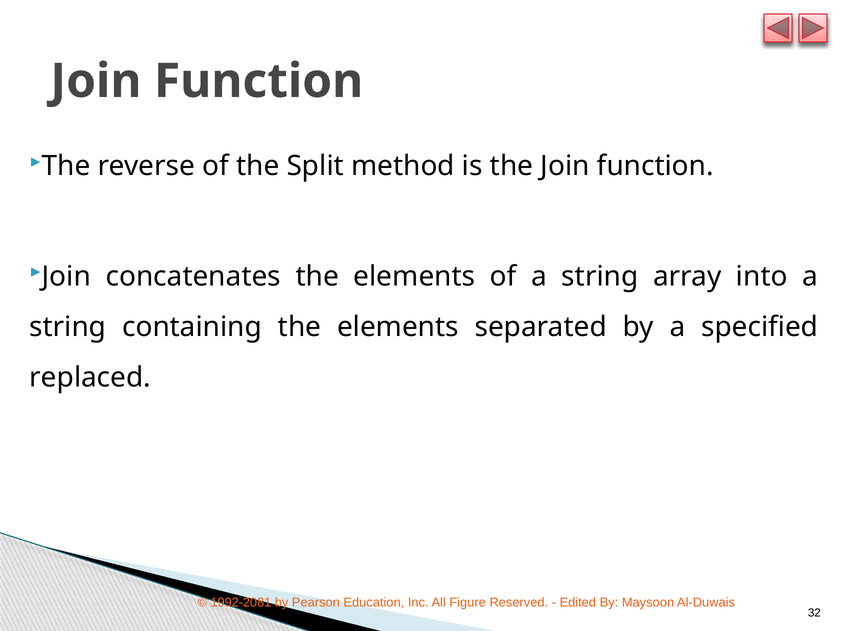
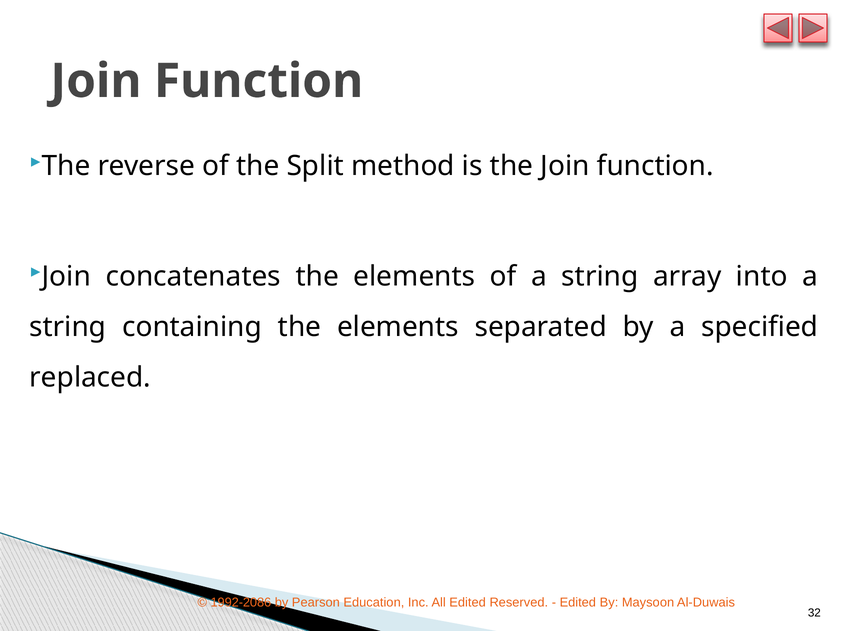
1992-2081: 1992-2081 -> 1992-2086
All Figure: Figure -> Edited
